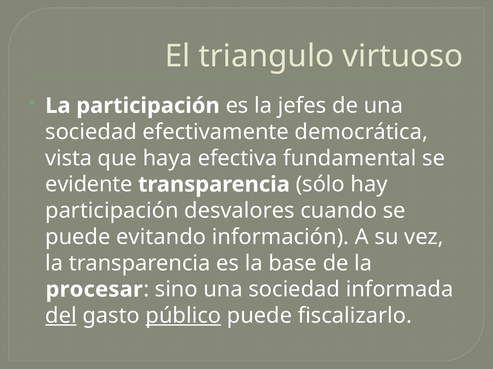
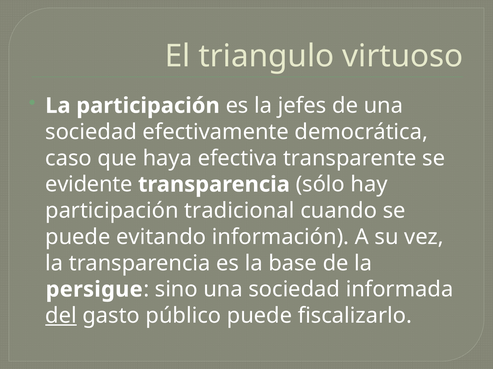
vista: vista -> caso
fundamental: fundamental -> transparente
desvalores: desvalores -> tradicional
procesar: procesar -> persigue
público underline: present -> none
